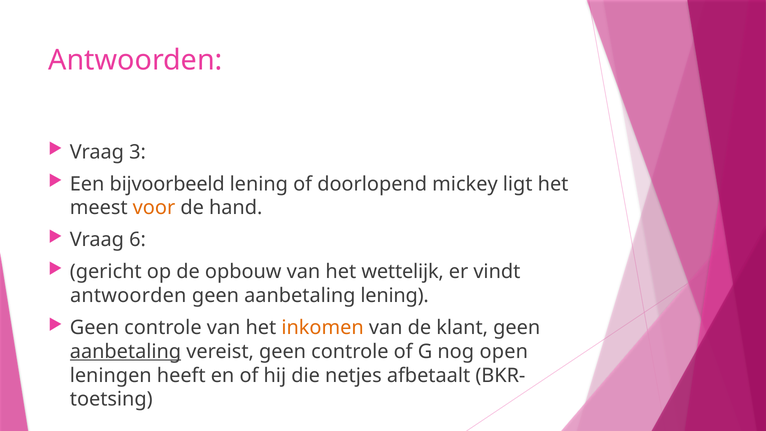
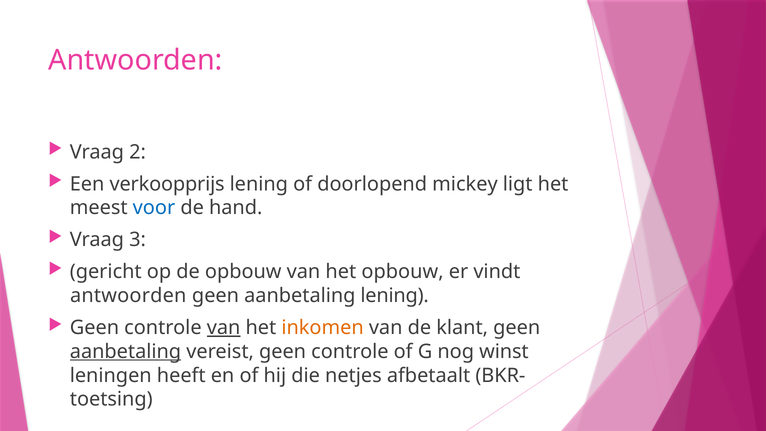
3: 3 -> 2
bijvoorbeeld: bijvoorbeeld -> verkoopprijs
voor colour: orange -> blue
6: 6 -> 3
het wettelijk: wettelijk -> opbouw
van at (224, 328) underline: none -> present
open: open -> winst
